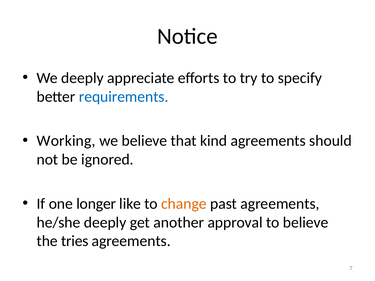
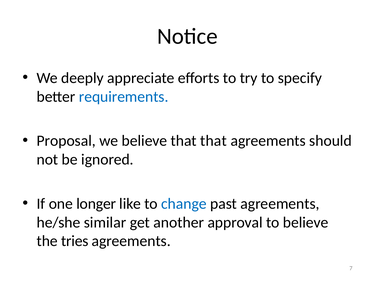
Working: Working -> Proposal
that kind: kind -> that
change colour: orange -> blue
he/she deeply: deeply -> similar
